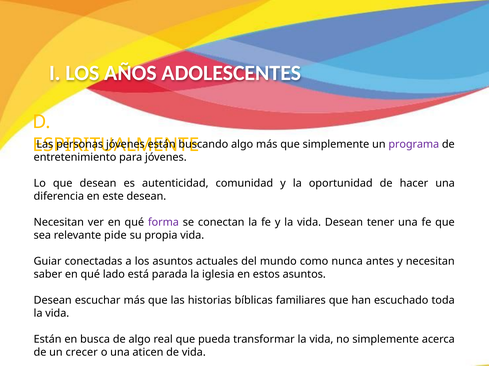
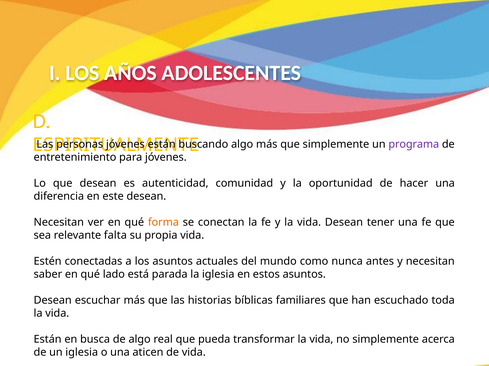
forma colour: purple -> orange
pide: pide -> falta
Guiar: Guiar -> Estén
un crecer: crecer -> iglesia
